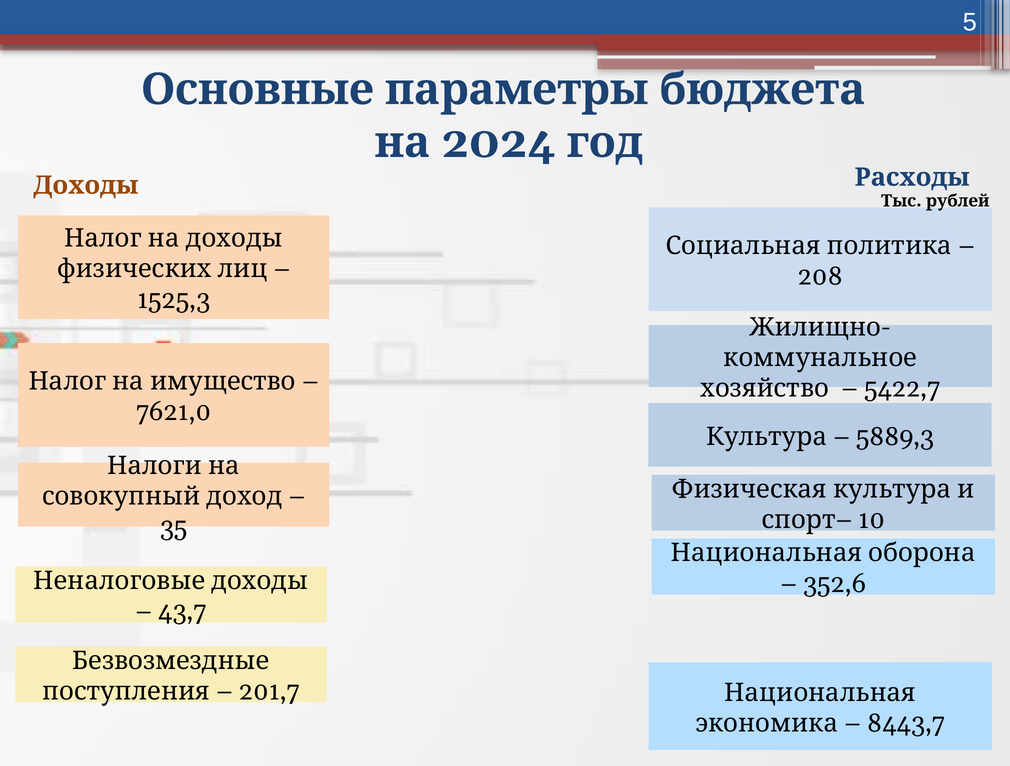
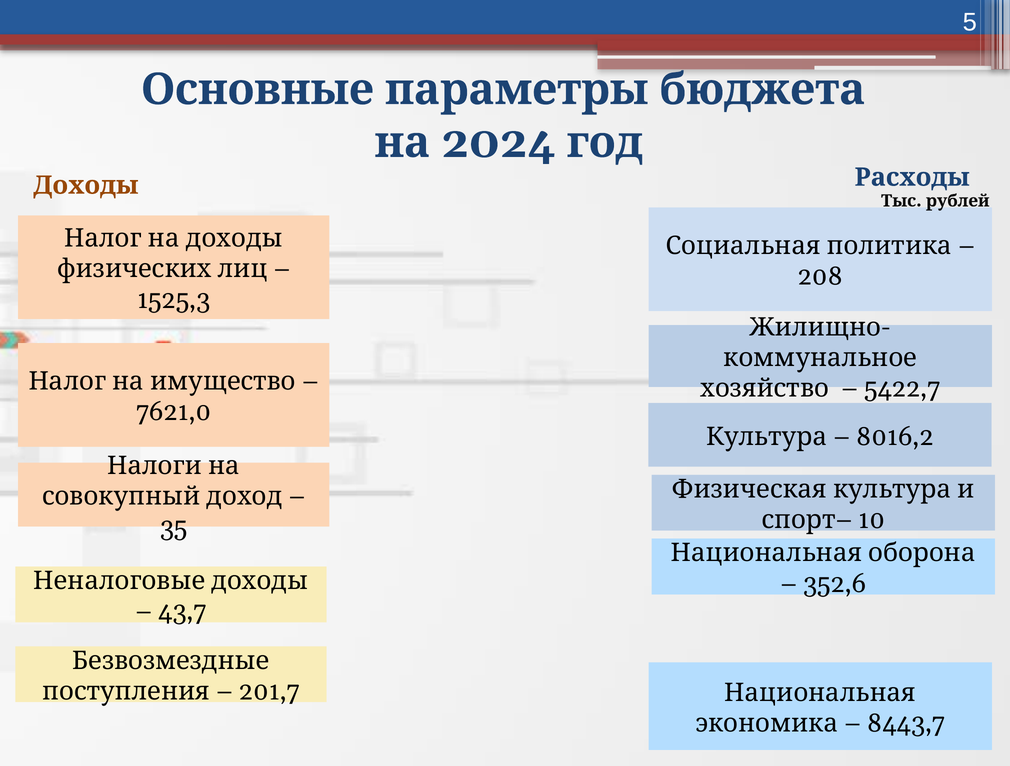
5889,3: 5889,3 -> 8016,2
